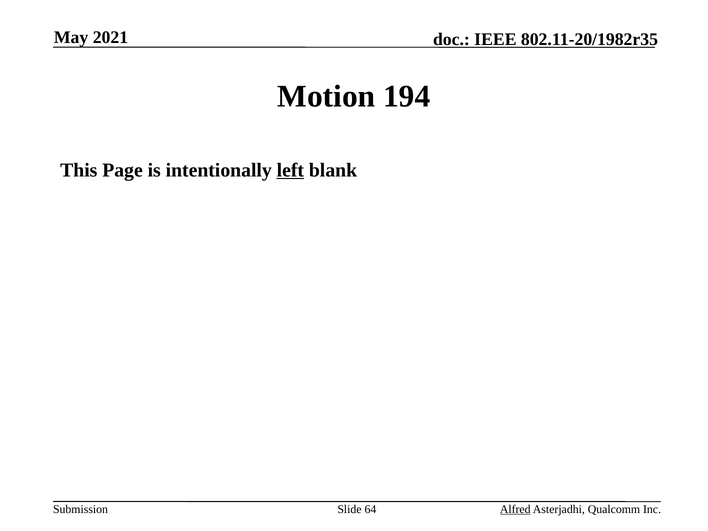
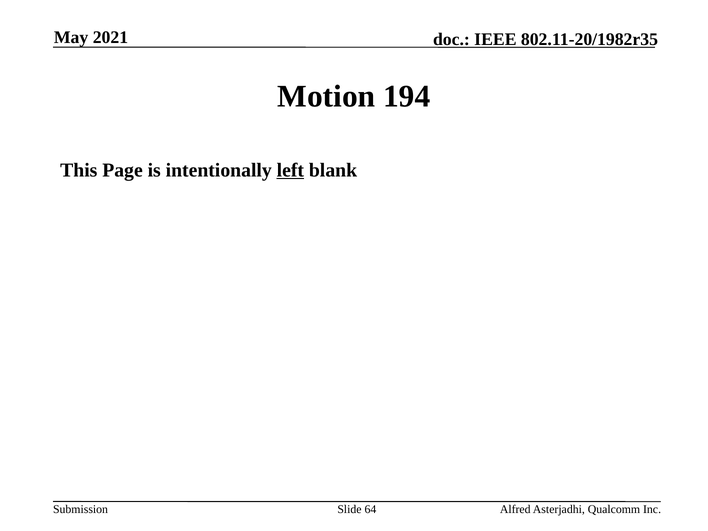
Alfred underline: present -> none
